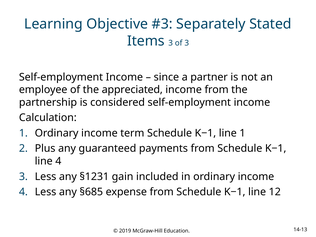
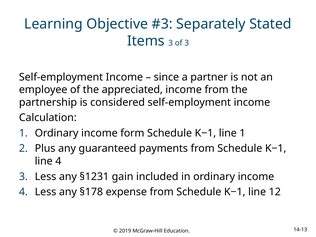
term: term -> form
§685: §685 -> §178
